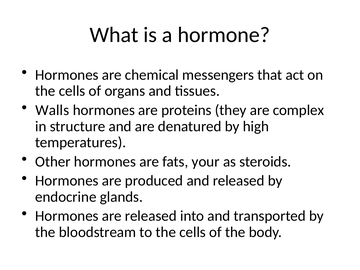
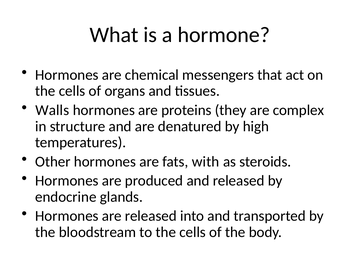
your: your -> with
